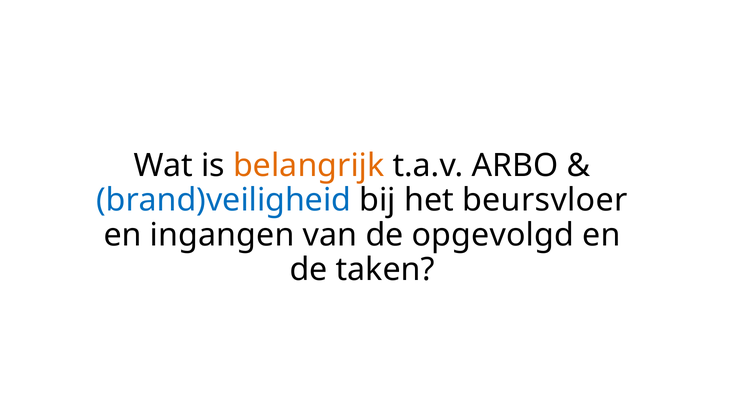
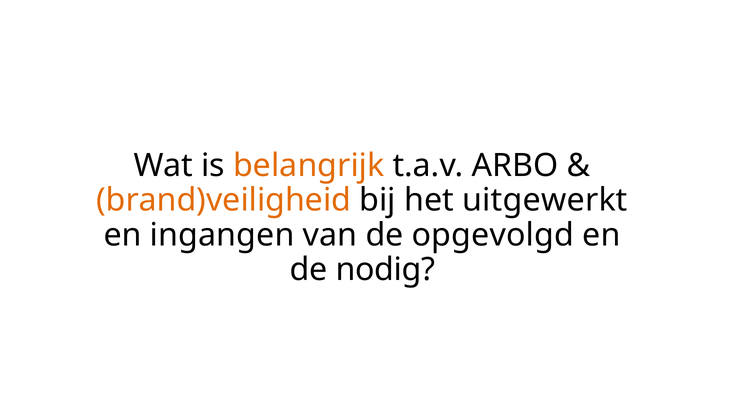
brand)veiligheid colour: blue -> orange
beursvloer: beursvloer -> uitgewerkt
taken: taken -> nodig
